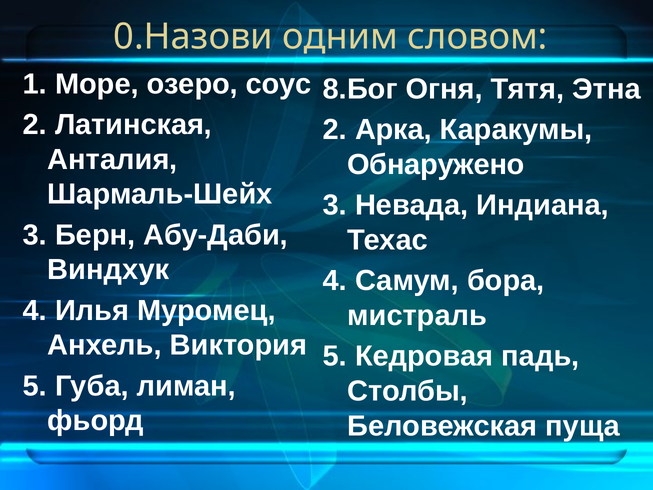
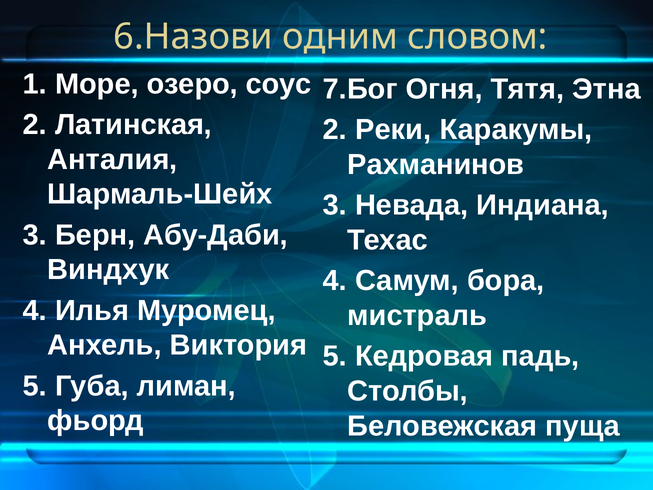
0.Назови: 0.Назови -> 6.Назови
8.Бог: 8.Бог -> 7.Бог
Арка: Арка -> Реки
Обнаружено: Обнаружено -> Рахманинов
